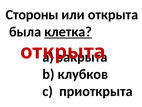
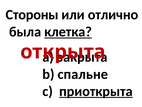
или открыта: открыта -> отлично
клубков: клубков -> спальне
приоткрыта underline: none -> present
